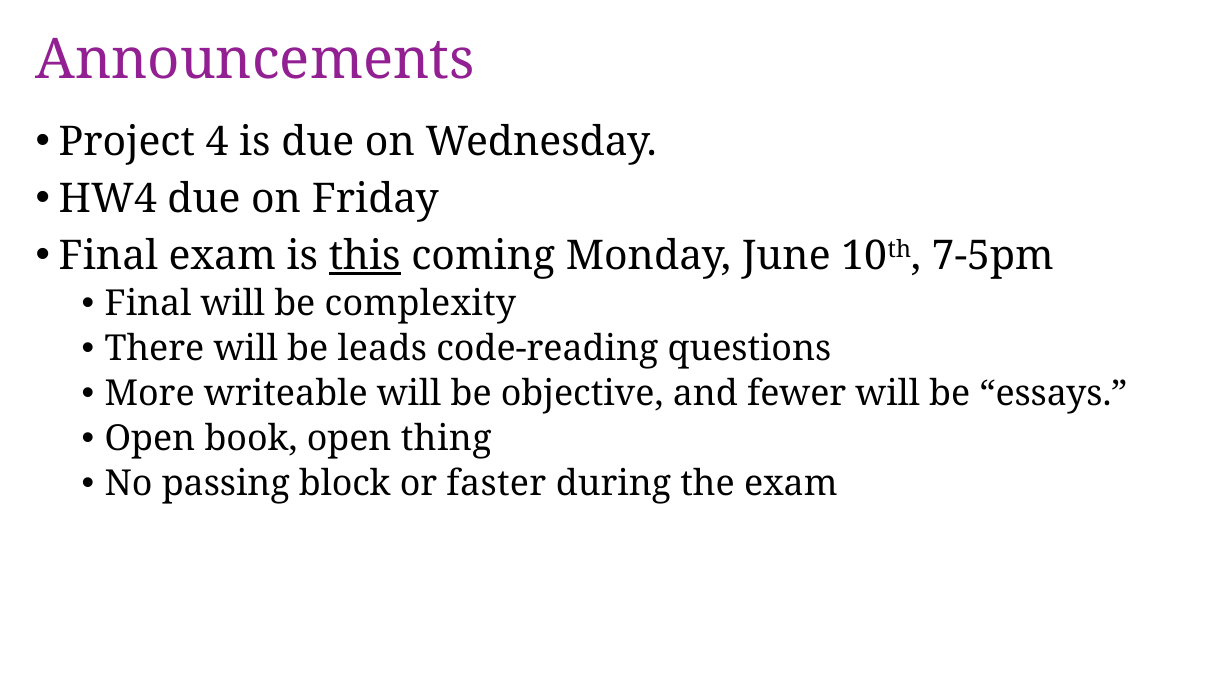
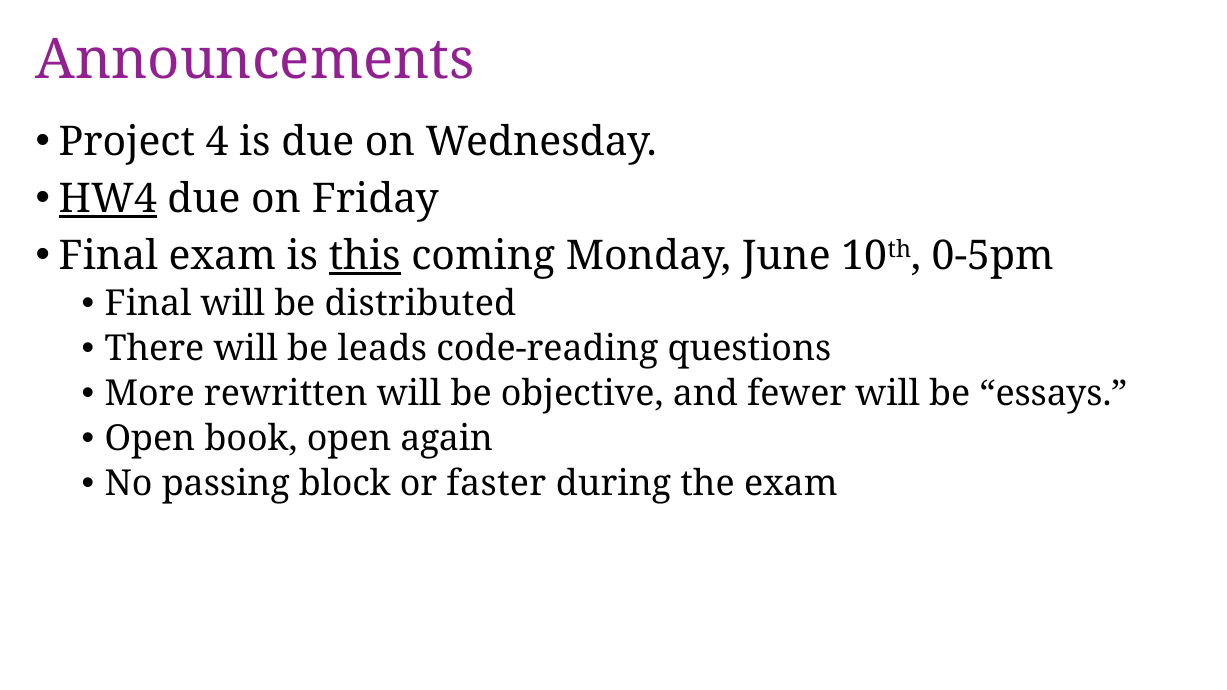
HW4 underline: none -> present
7-5pm: 7-5pm -> 0-5pm
complexity: complexity -> distributed
writeable: writeable -> rewritten
thing: thing -> again
